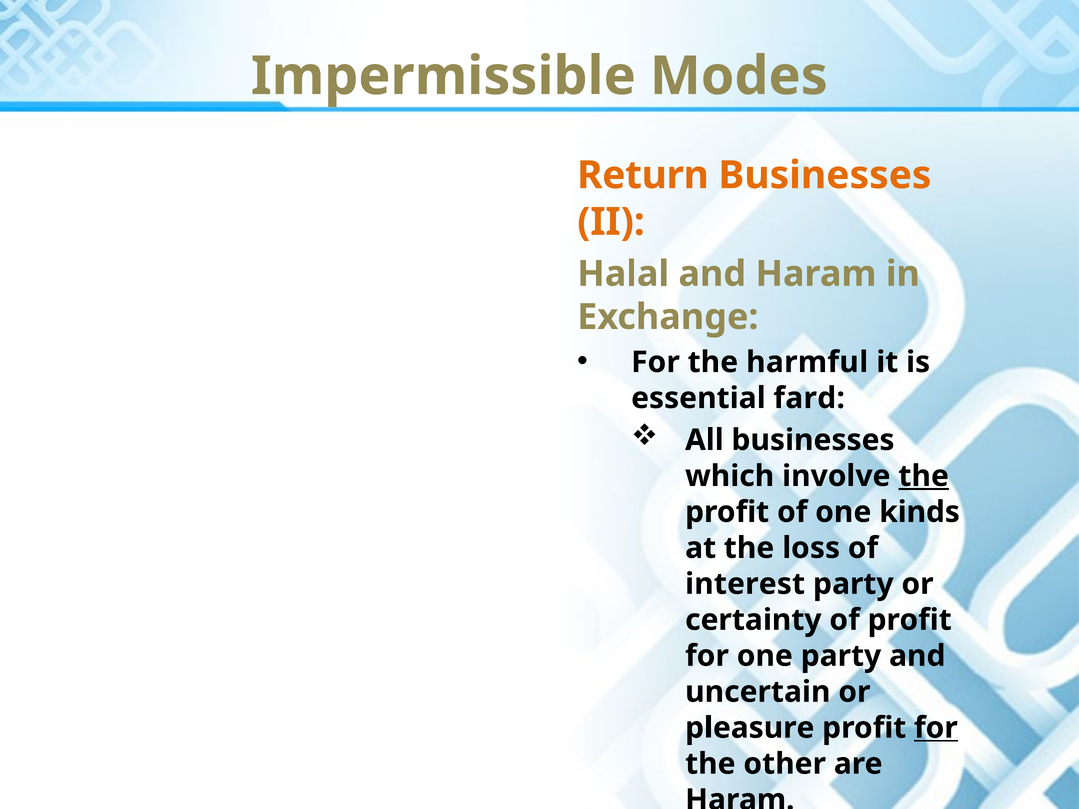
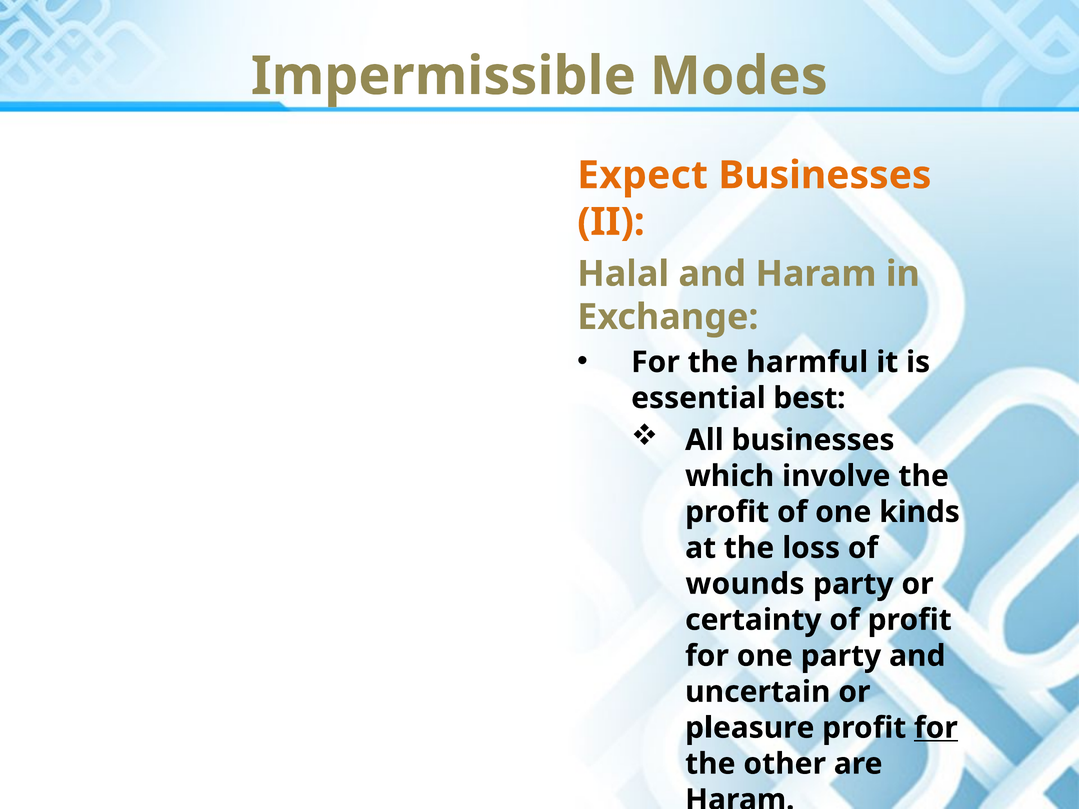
Return: Return -> Expect
fard: fard -> best
the at (924, 476) underline: present -> none
interest at (745, 584): interest -> wounds
